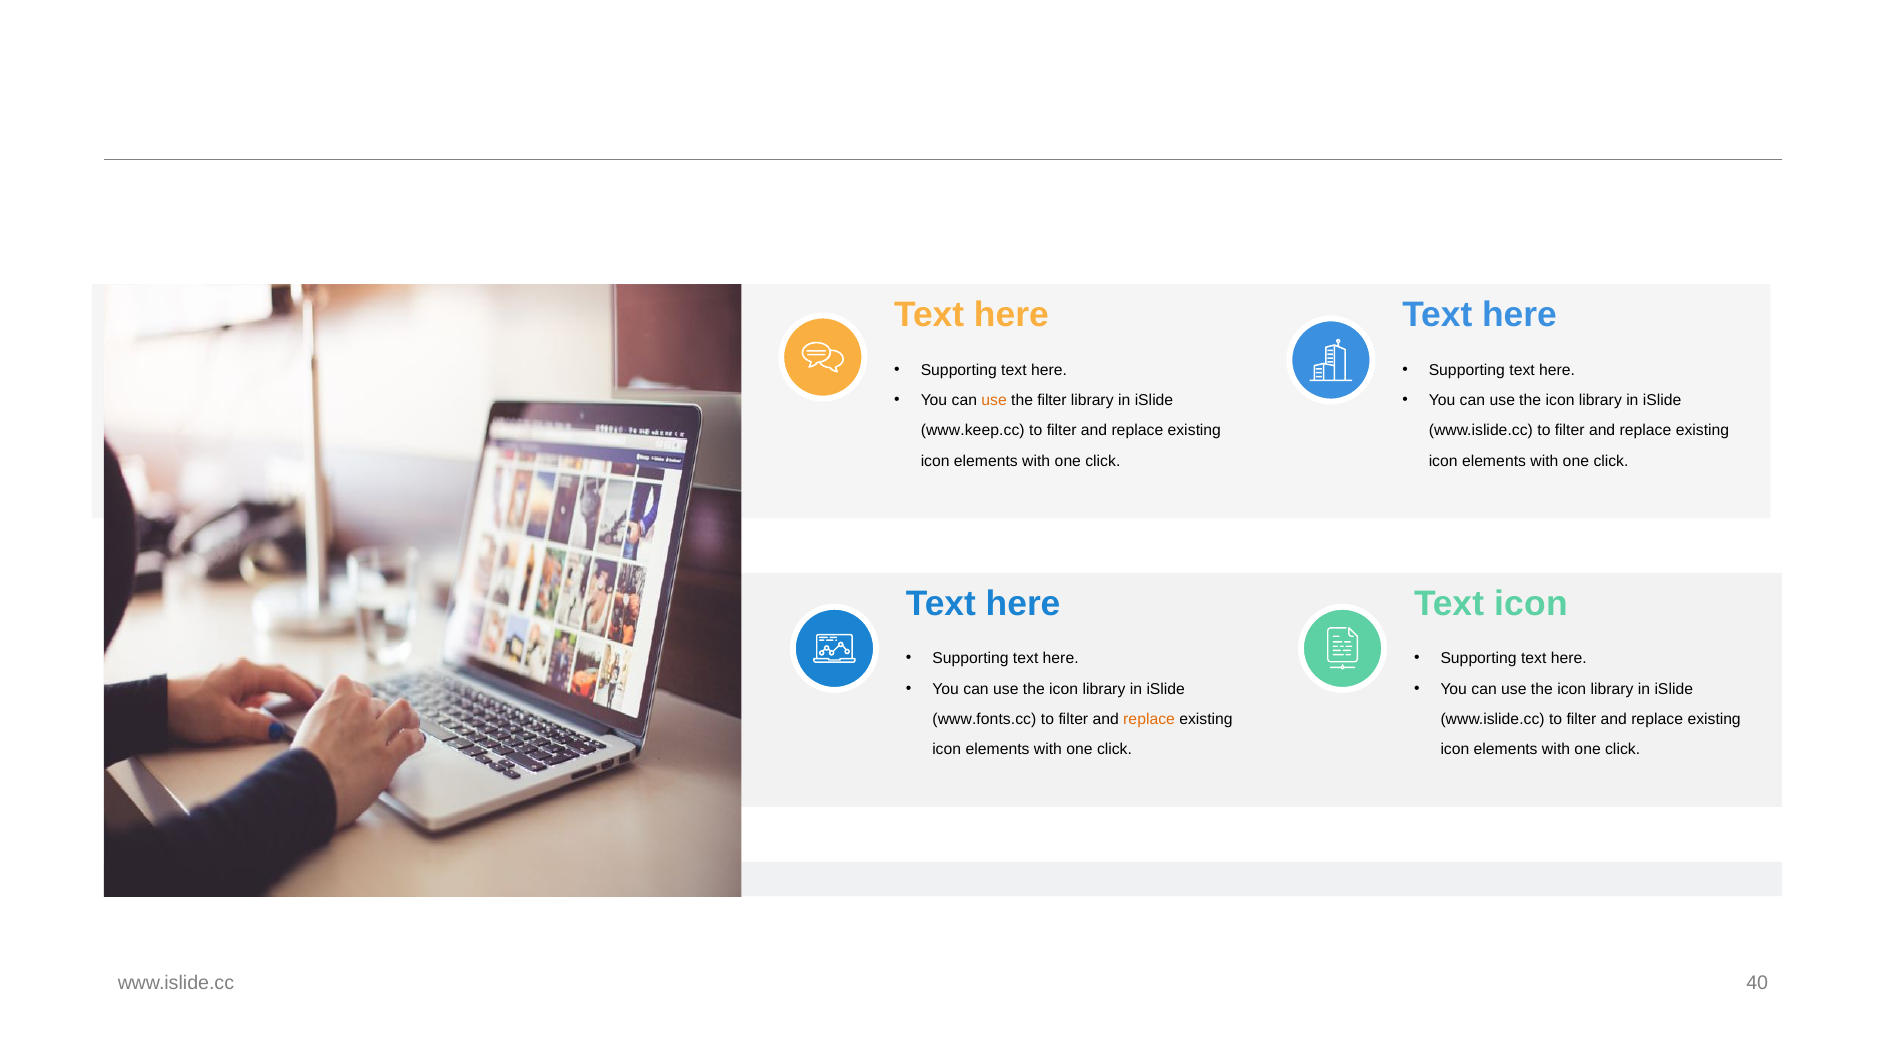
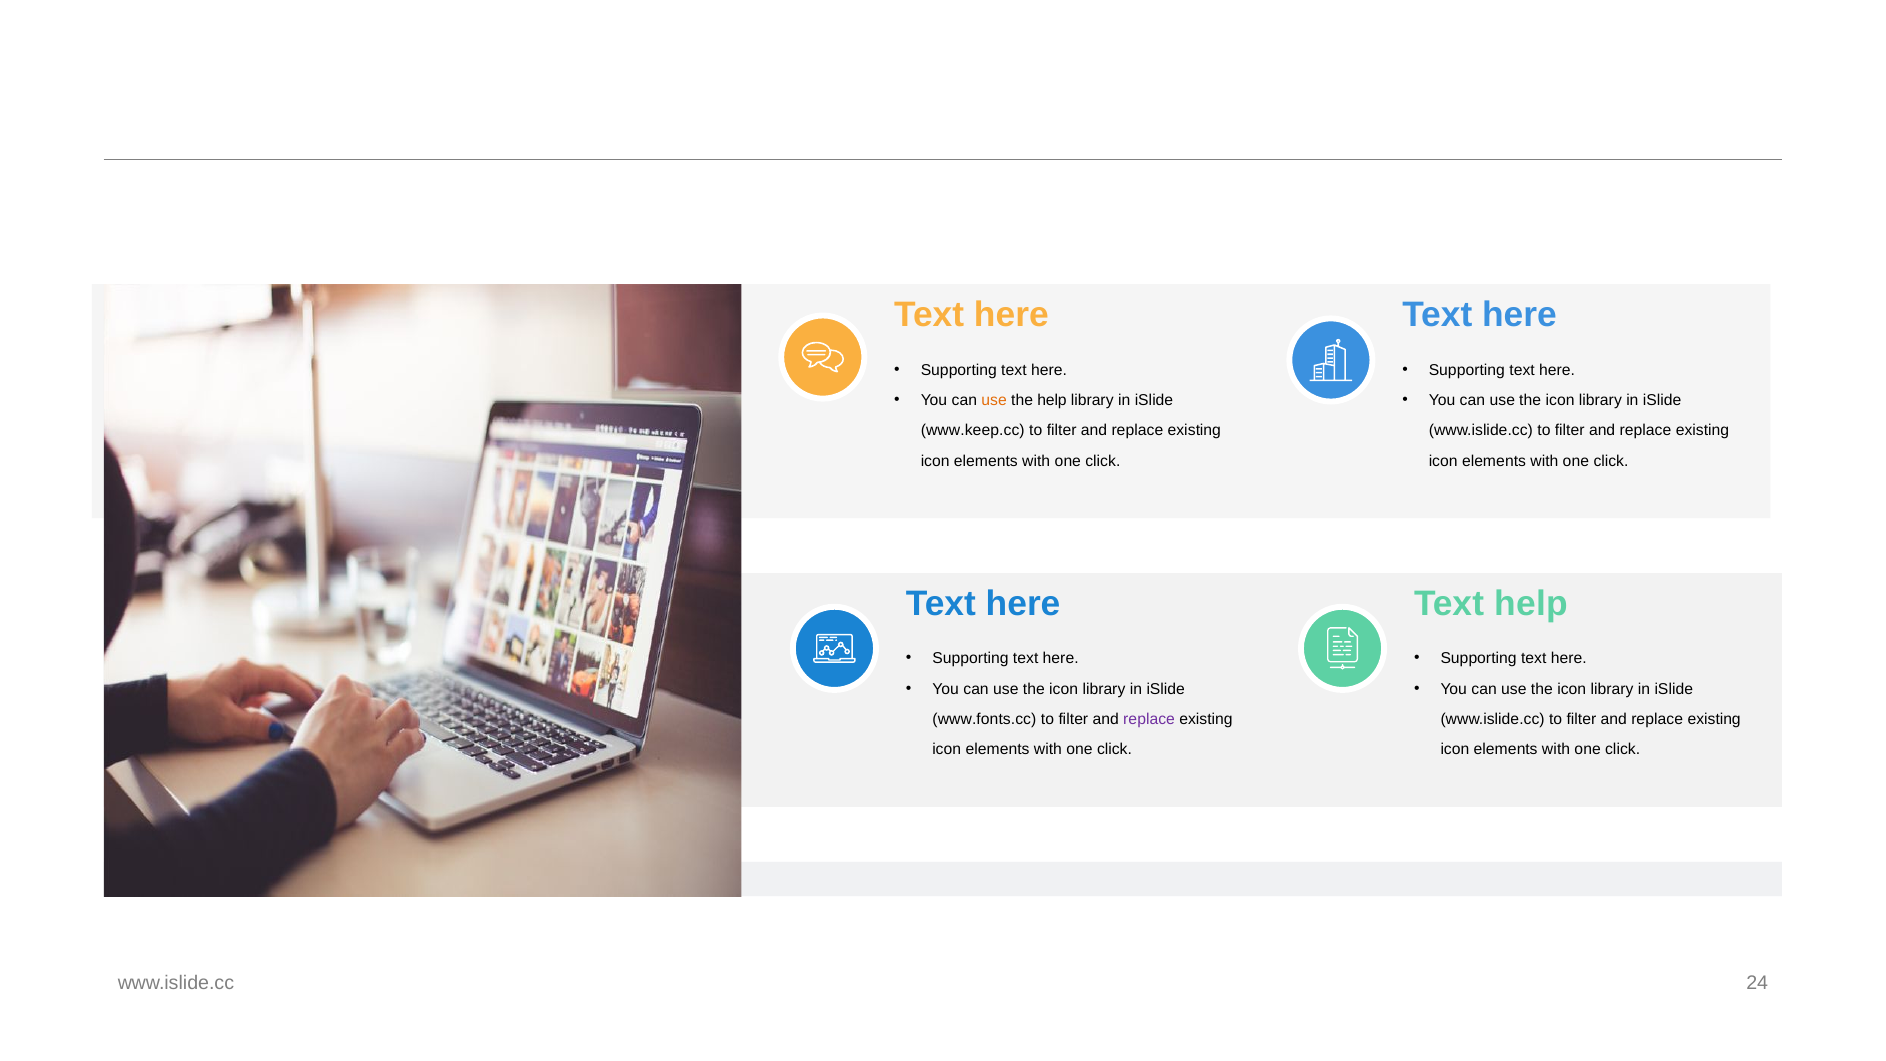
the filter: filter -> help
Text icon: icon -> help
replace at (1149, 719) colour: orange -> purple
40: 40 -> 24
